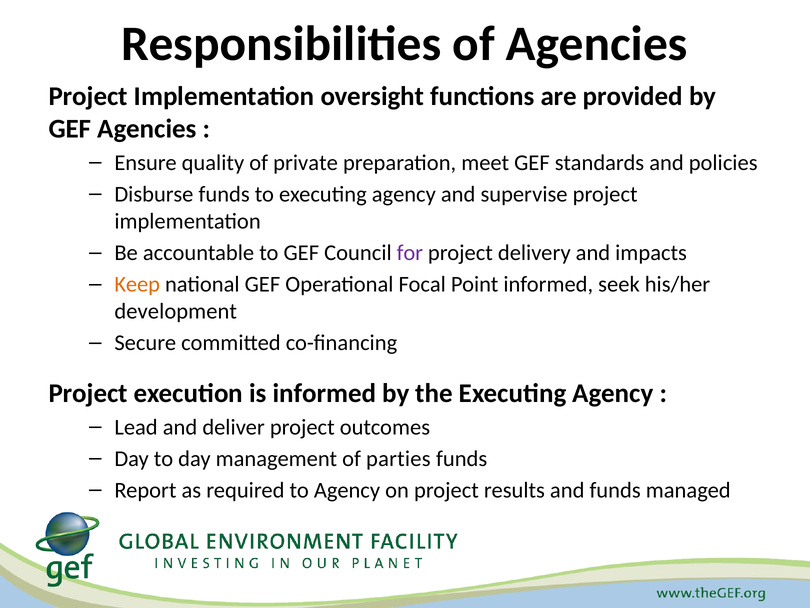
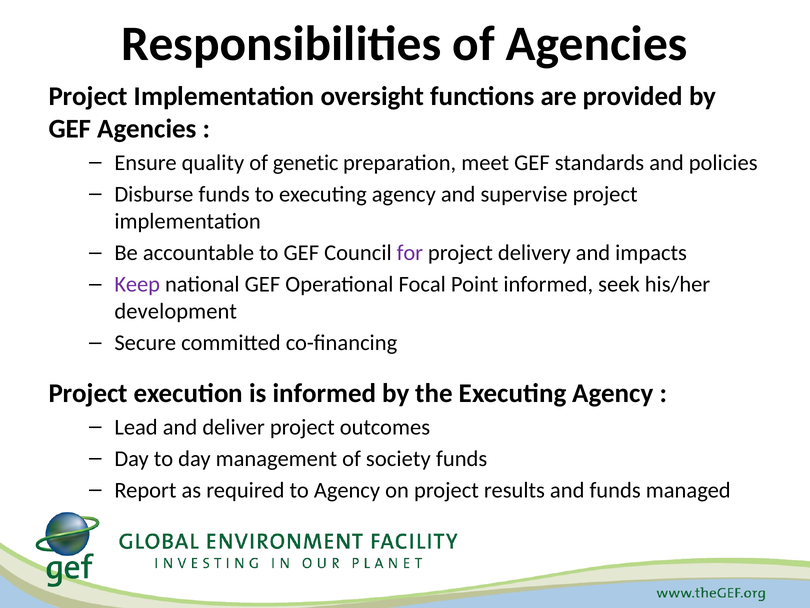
private: private -> genetic
Keep colour: orange -> purple
parties: parties -> society
